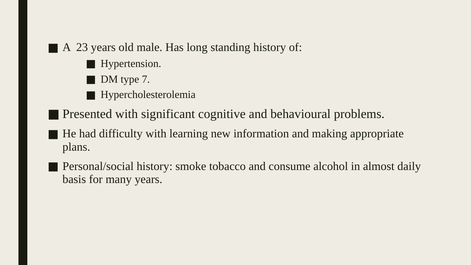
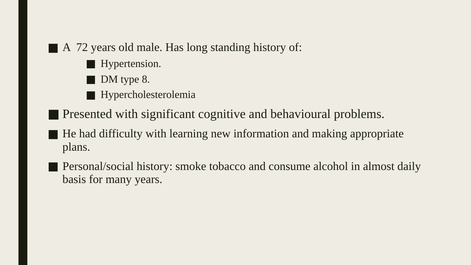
23: 23 -> 72
7: 7 -> 8
